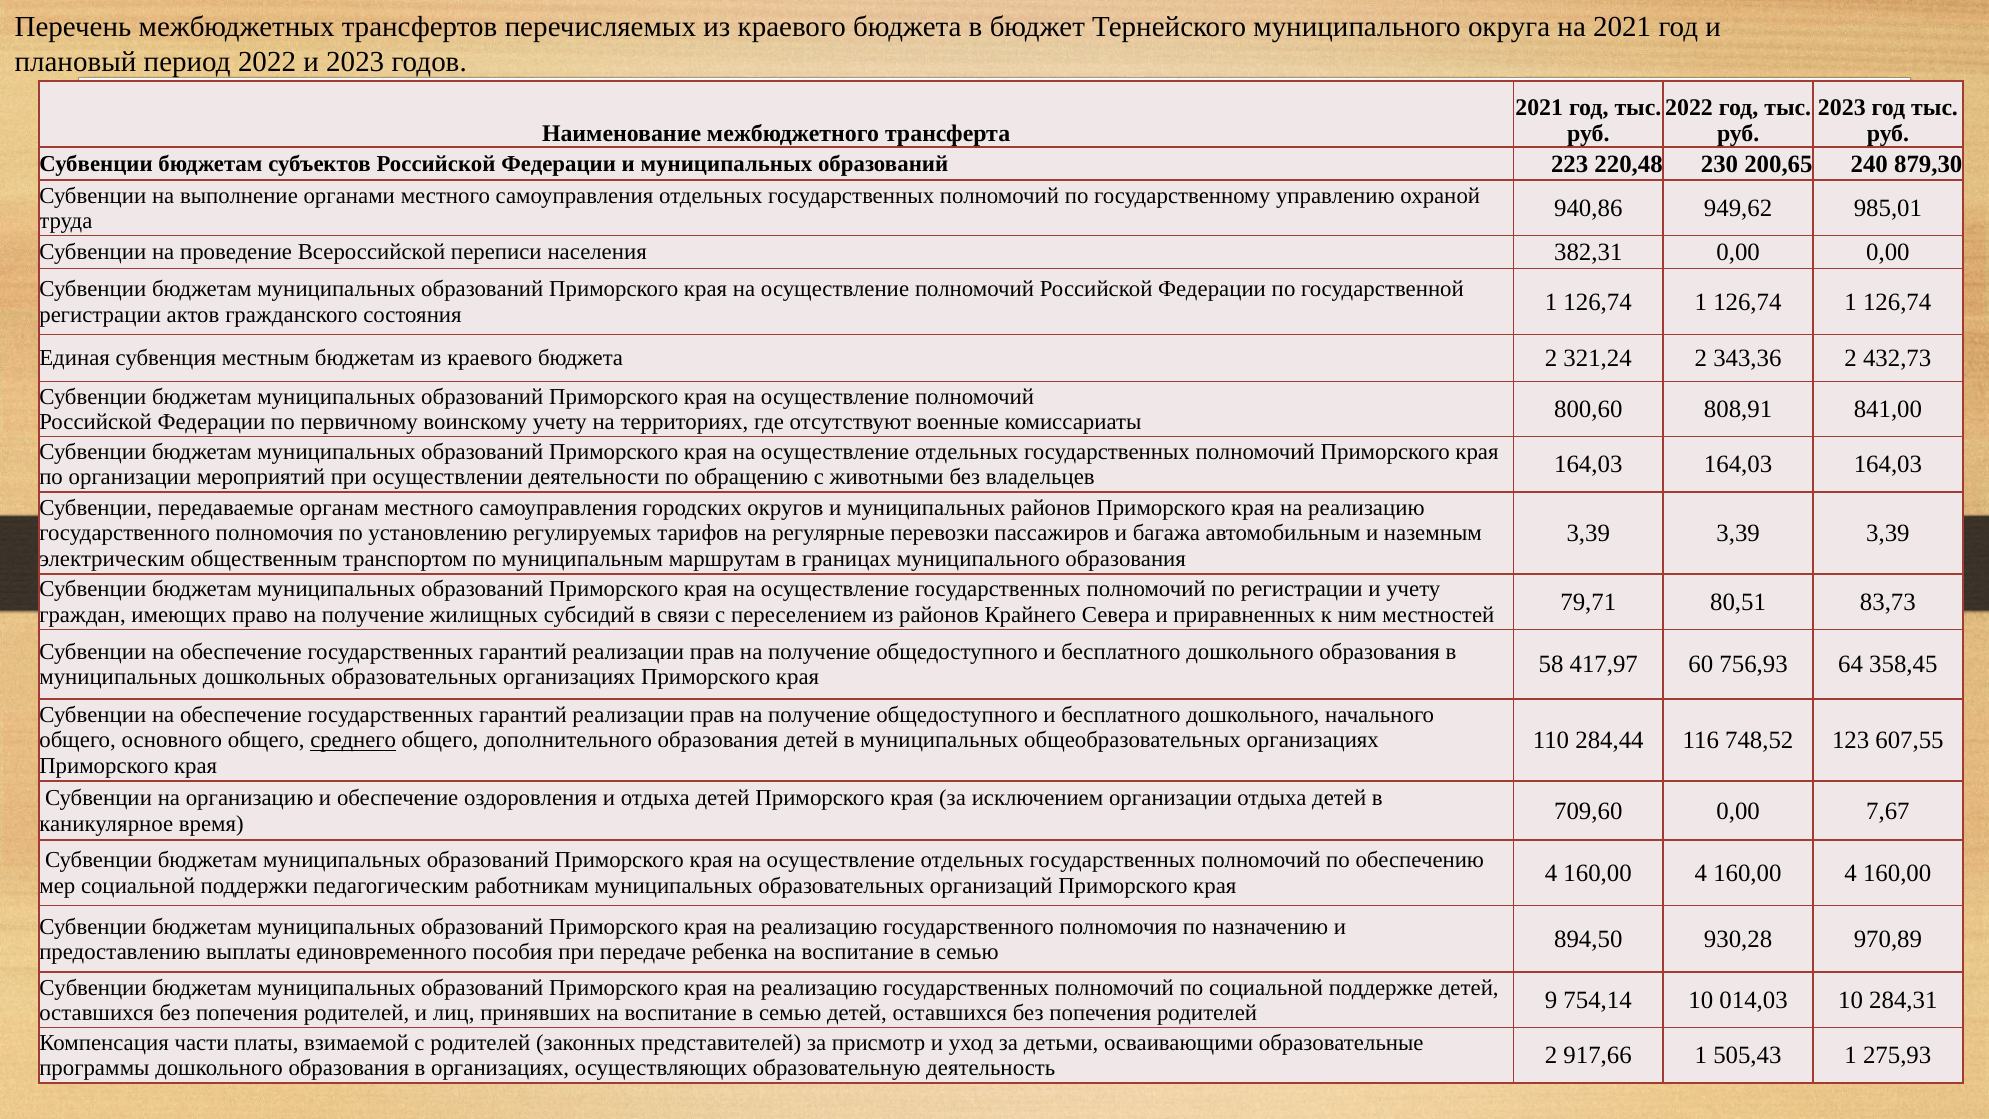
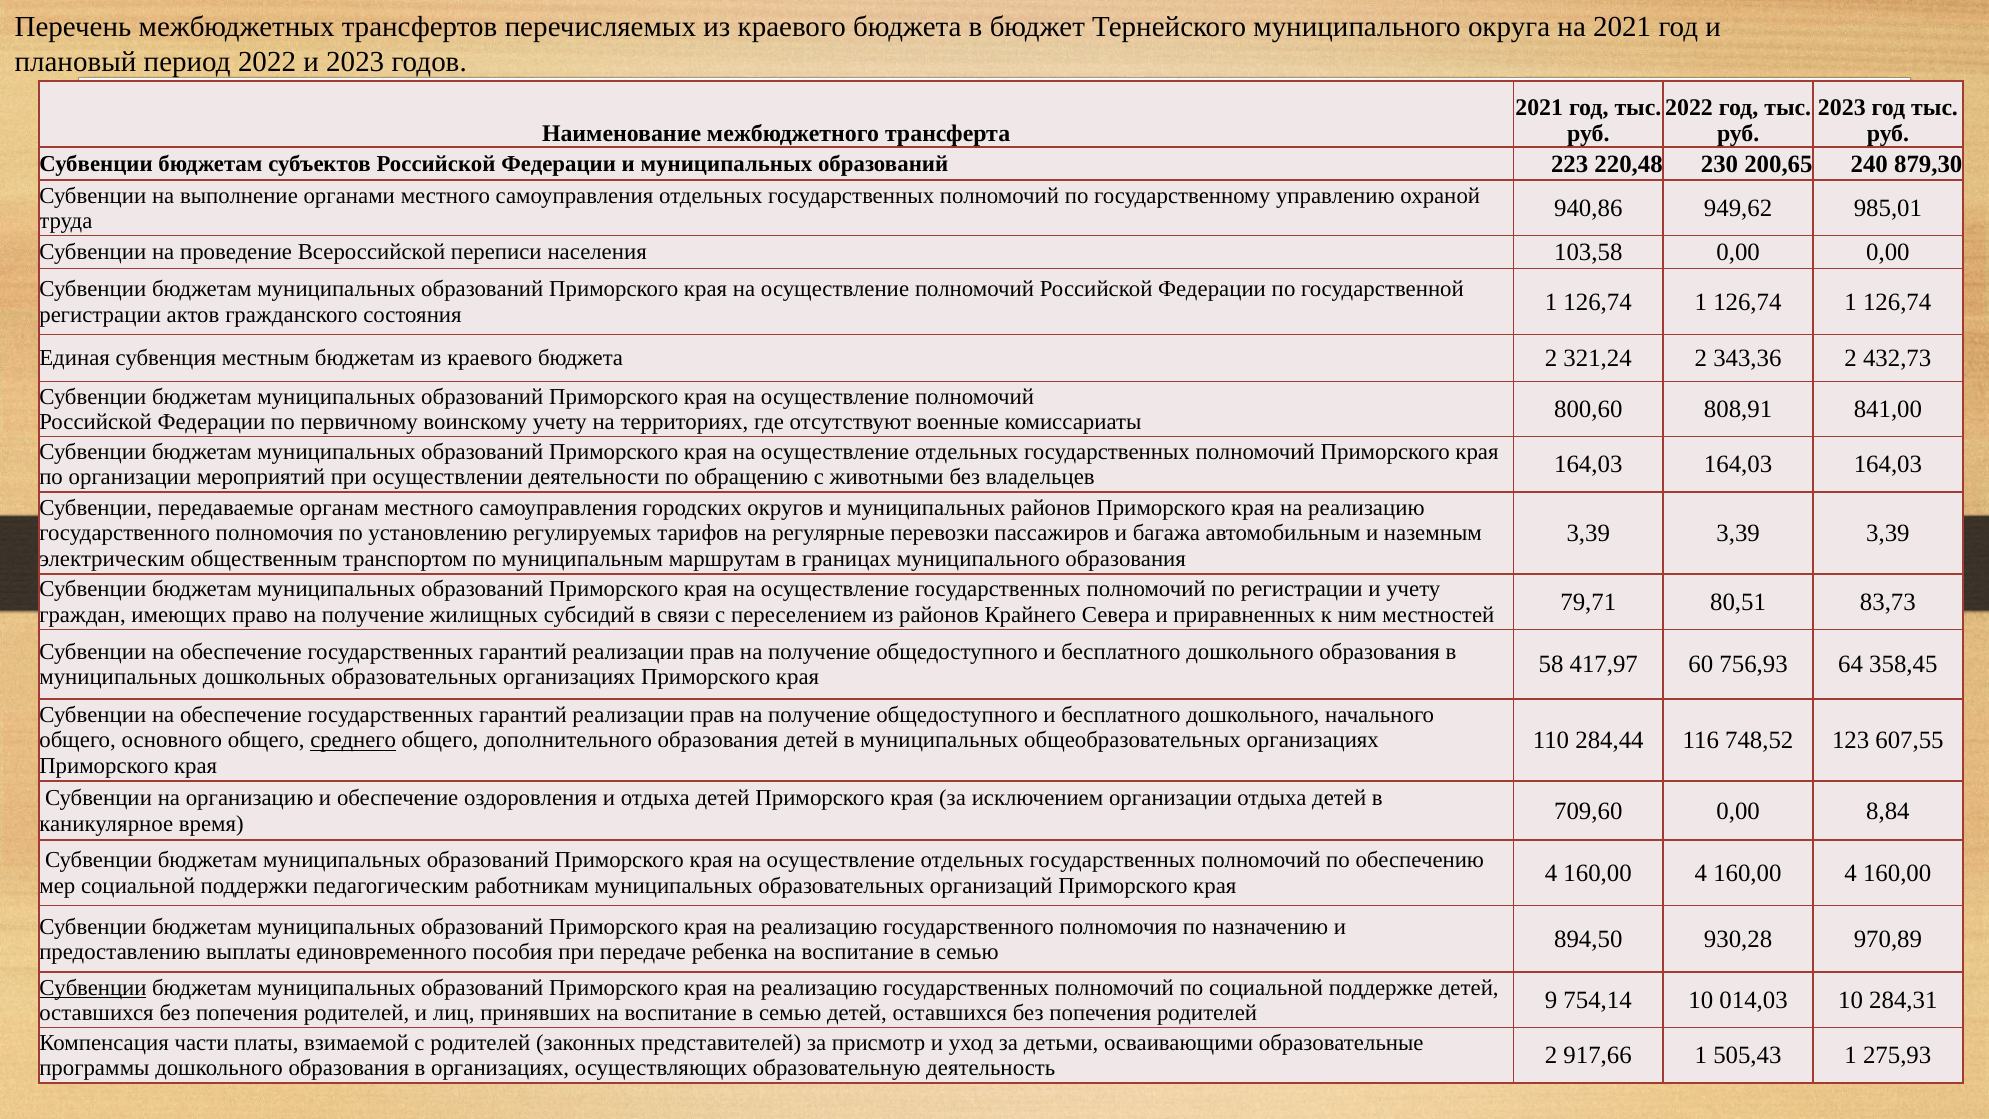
382,31: 382,31 -> 103,58
7,67: 7,67 -> 8,84
Субвенции at (93, 987) underline: none -> present
